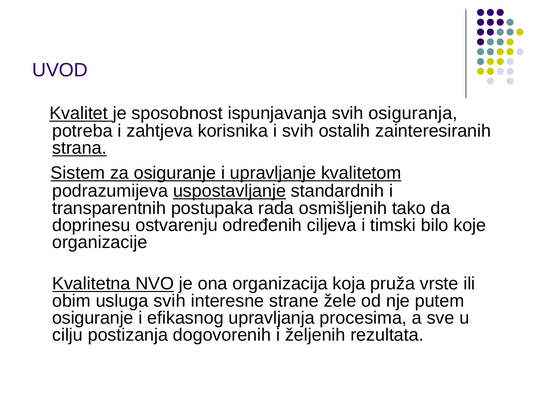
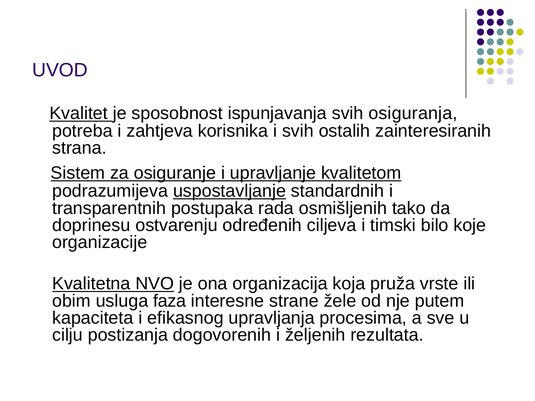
strana underline: present -> none
usluga svih: svih -> faza
osiguranje at (93, 318): osiguranje -> kapaciteta
